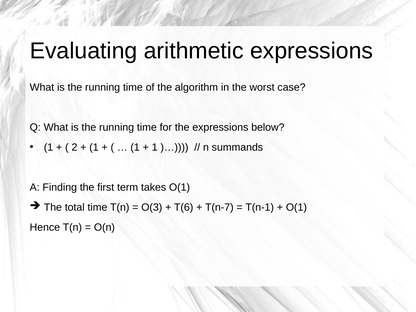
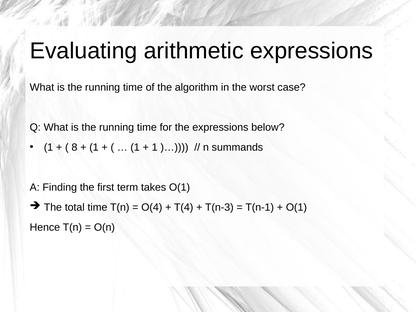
2: 2 -> 8
O(3: O(3 -> O(4
T(6: T(6 -> T(4
T(n-7: T(n-7 -> T(n-3
